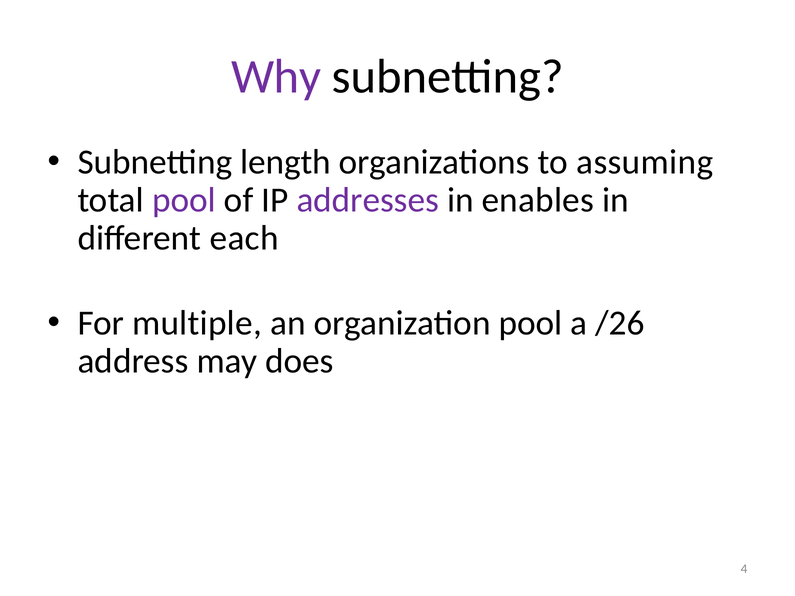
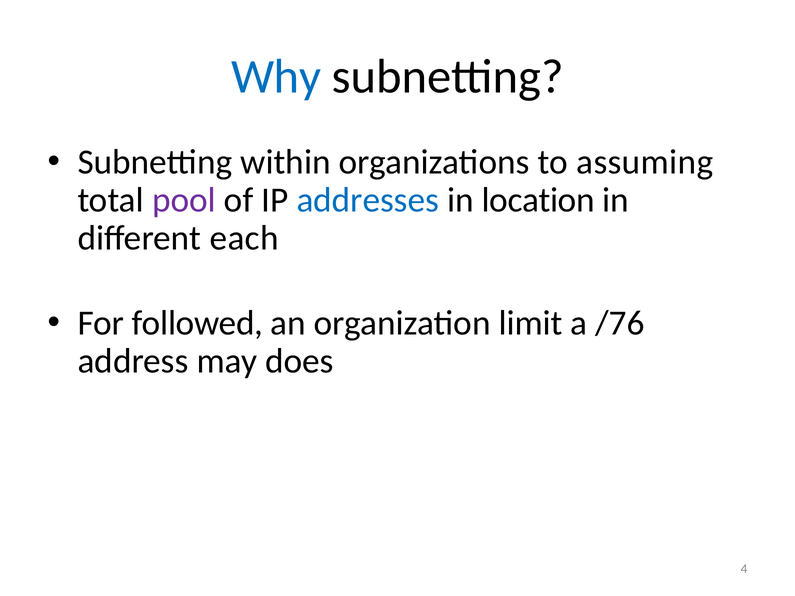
Why colour: purple -> blue
length: length -> within
addresses colour: purple -> blue
enables: enables -> location
multiple: multiple -> followed
organization pool: pool -> limit
/26: /26 -> /76
